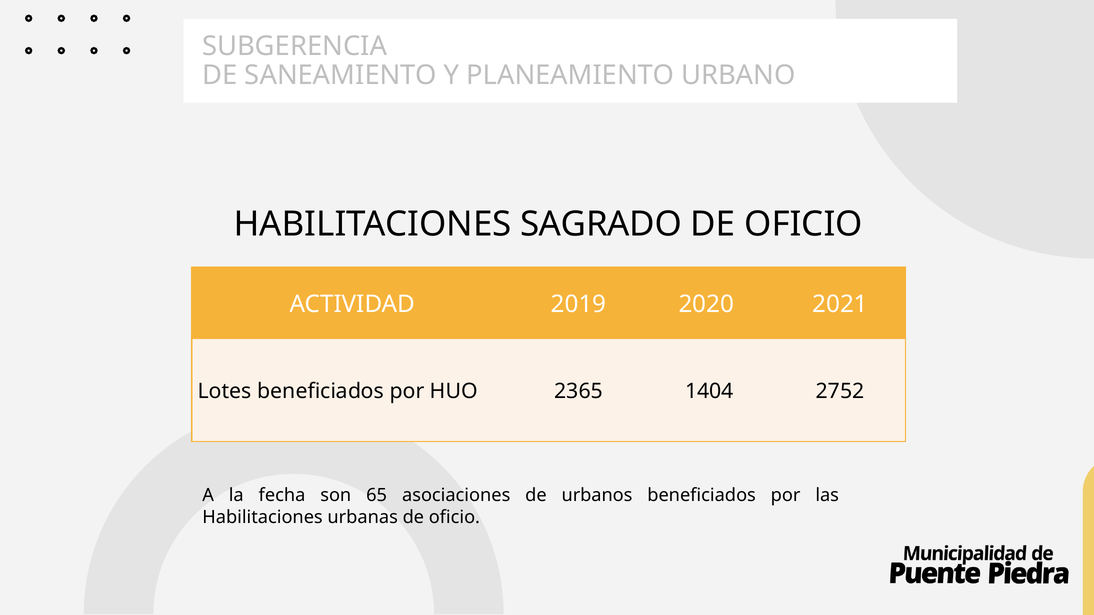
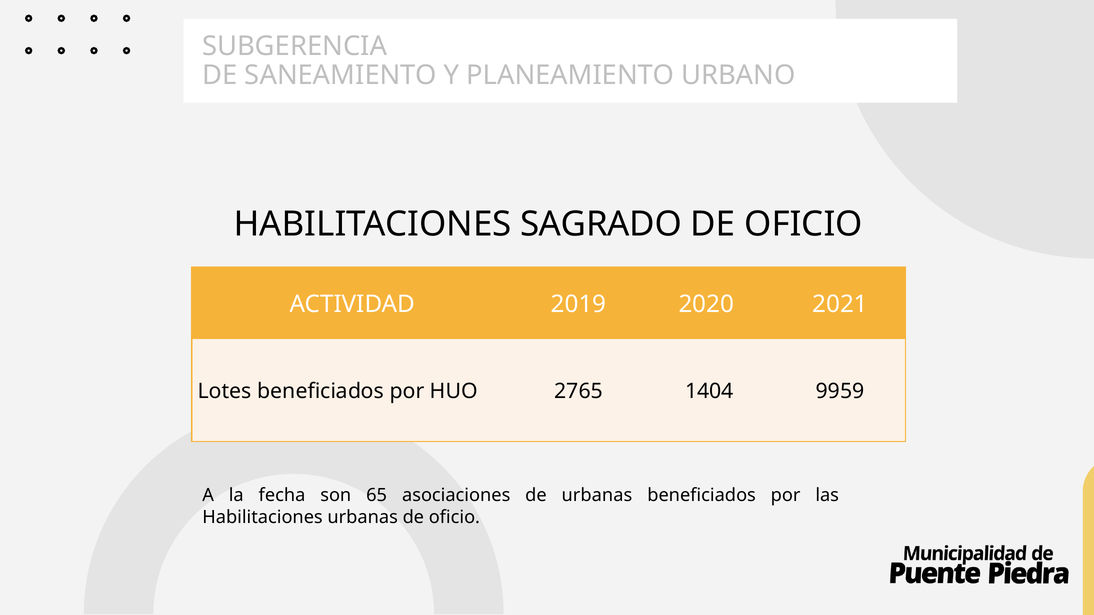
2365: 2365 -> 2765
2752: 2752 -> 9959
de urbanos: urbanos -> urbanas
